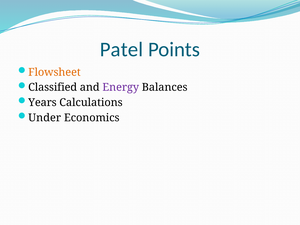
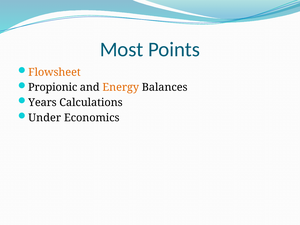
Patel: Patel -> Most
Classified: Classified -> Propionic
Energy colour: purple -> orange
